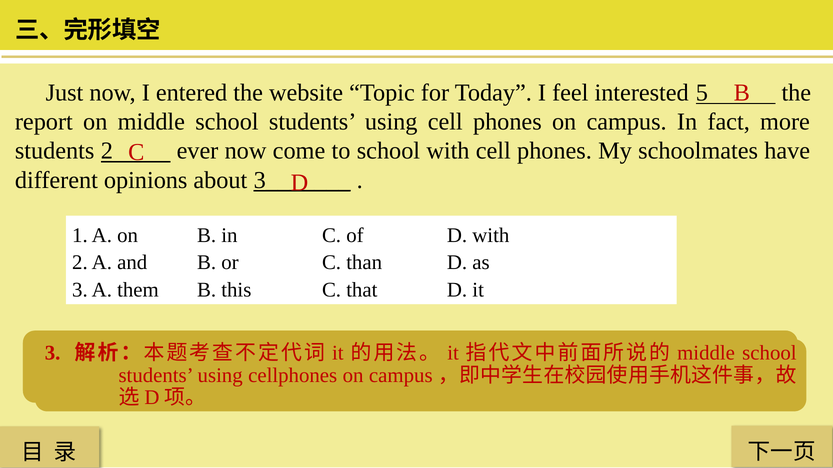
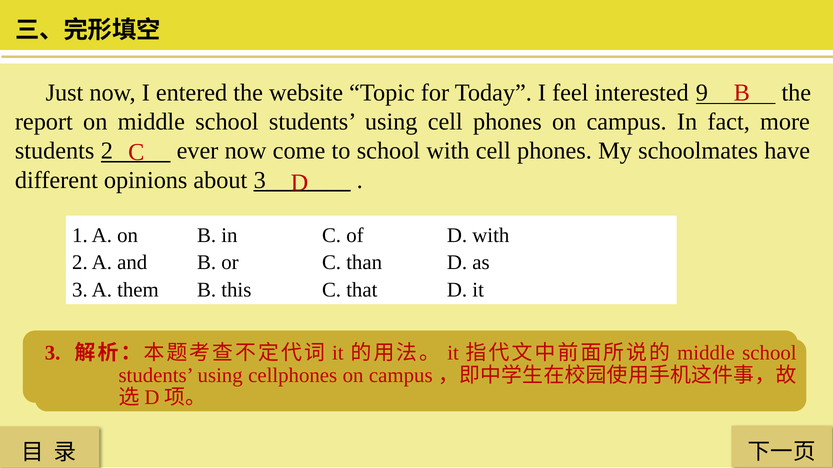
5: 5 -> 9
